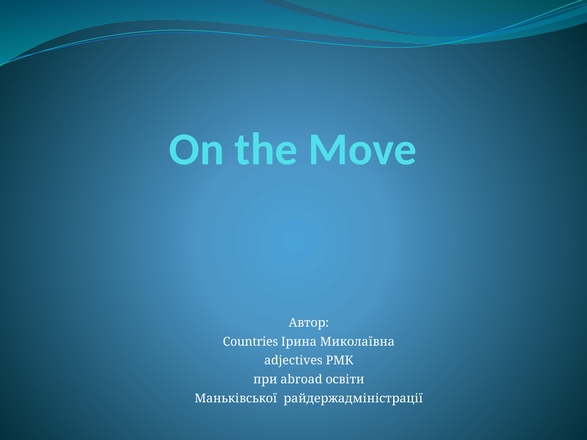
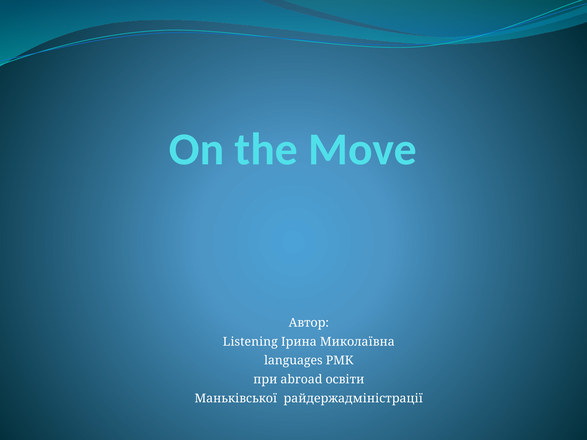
Countries: Countries -> Listening
adjectives: adjectives -> languages
